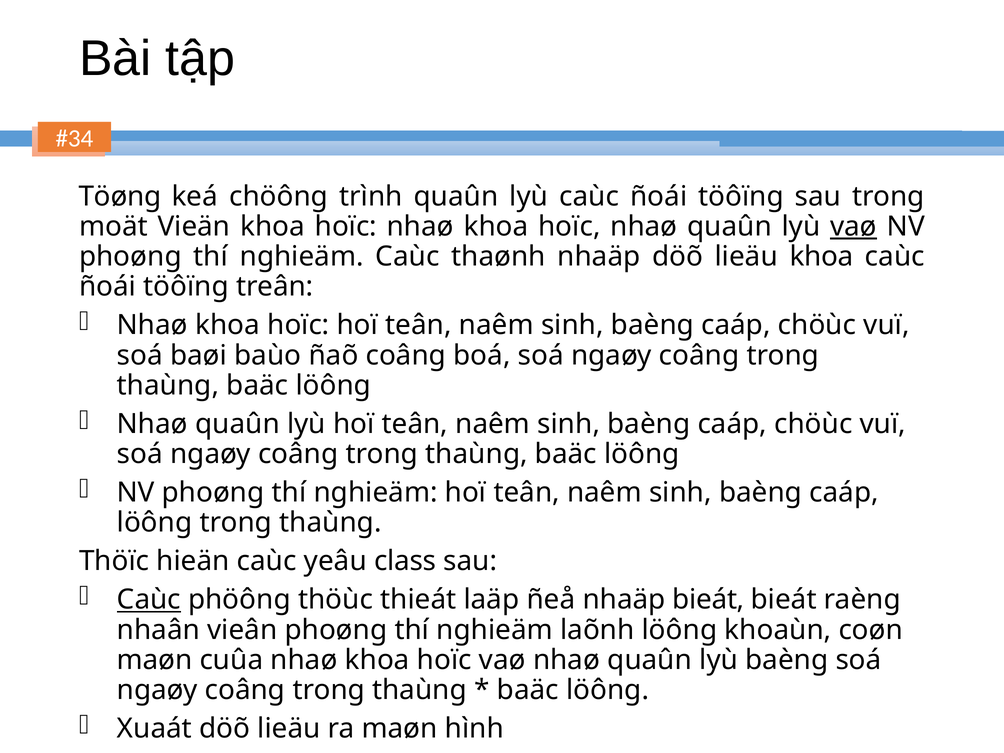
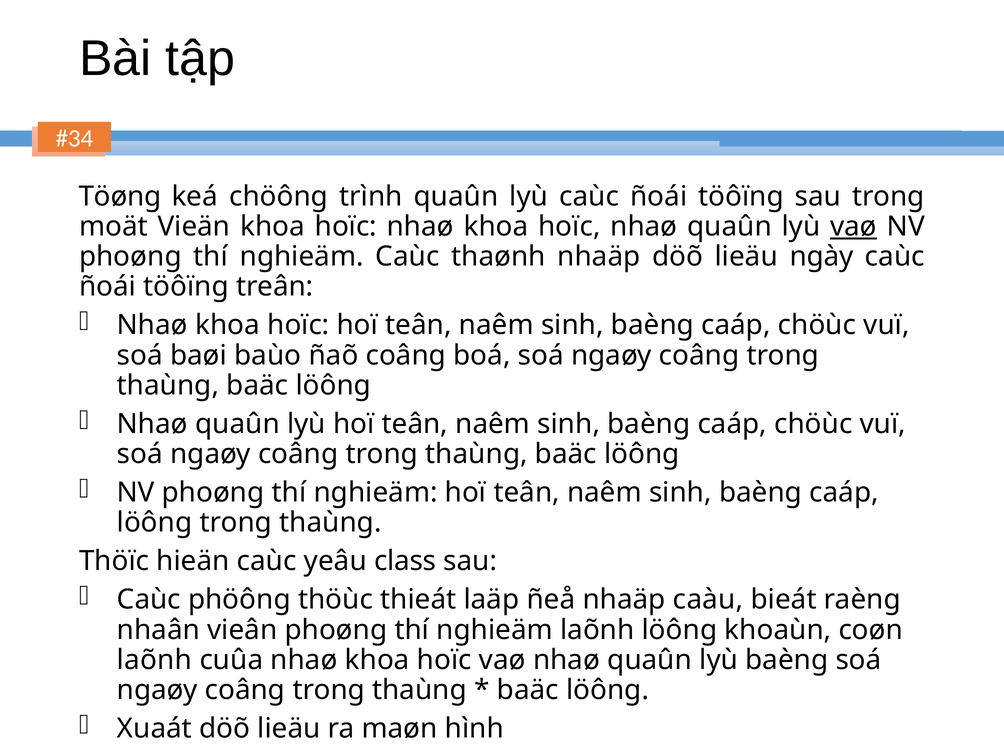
lieäu khoa: khoa -> ngày
Caùc at (149, 600) underline: present -> none
nhaäp bieát: bieát -> caàu
maøn at (155, 660): maøn -> laõnh
